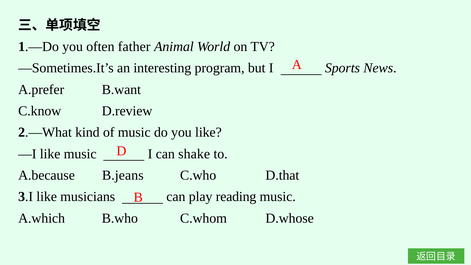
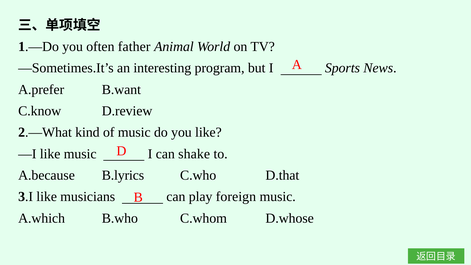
B.jeans: B.jeans -> B.lyrics
reading: reading -> foreign
